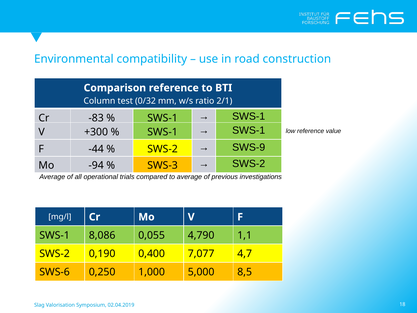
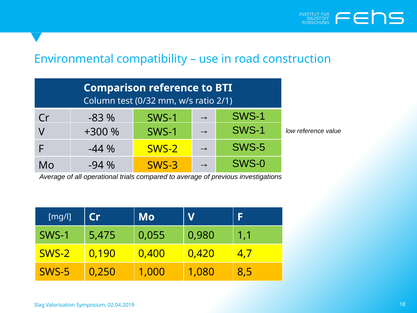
SWS-9 at (249, 147): SWS-9 -> SWS-5
SWS-2 at (249, 164): SWS-2 -> SWS-0
8,086: 8,086 -> 5,475
4,790: 4,790 -> 0,980
7,077: 7,077 -> 0,420
SWS-6 at (55, 272): SWS-6 -> SWS-5
5,000: 5,000 -> 1,080
